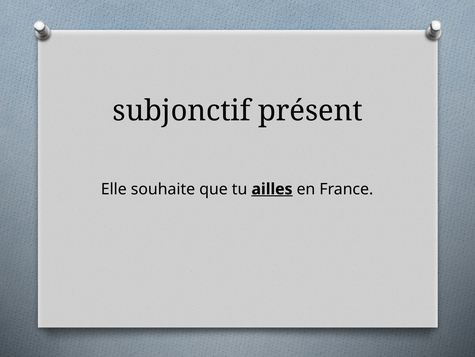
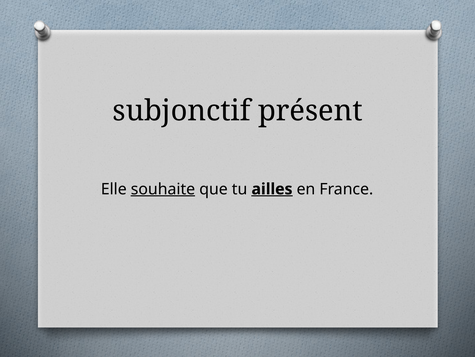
souhaite underline: none -> present
